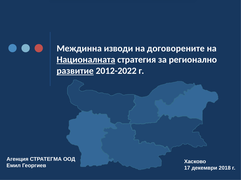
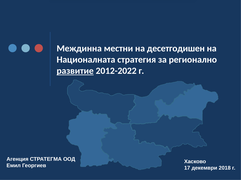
изводи: изводи -> местни
договорените: договорените -> десетгодишен
Националната underline: present -> none
